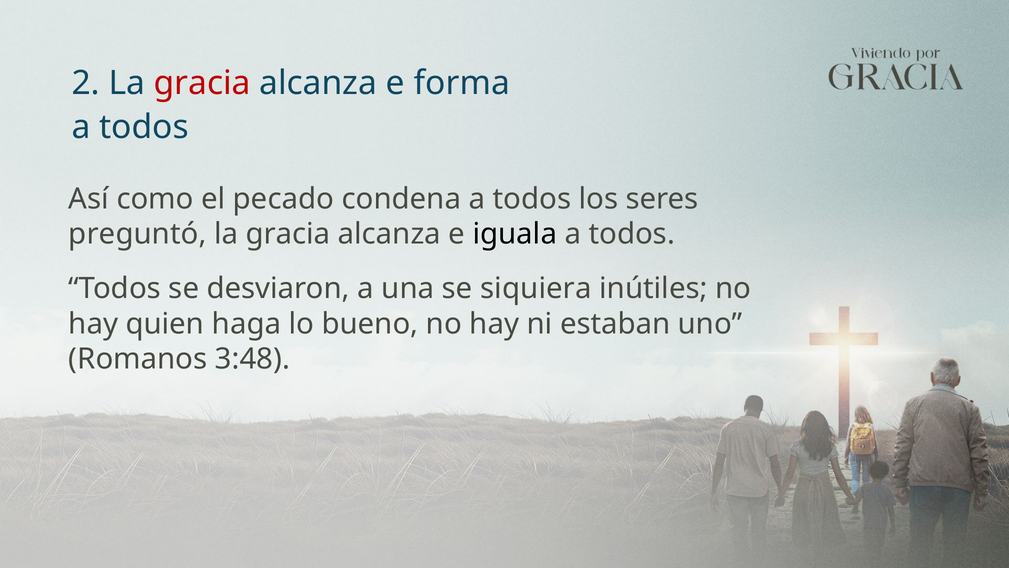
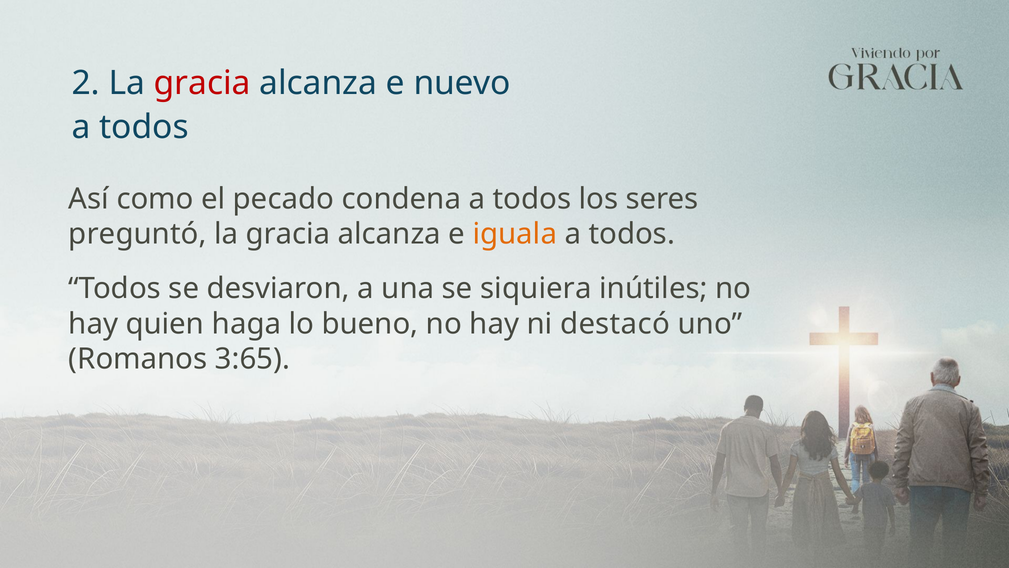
forma: forma -> nuevo
iguala colour: black -> orange
estaban: estaban -> destacó
3:48: 3:48 -> 3:65
